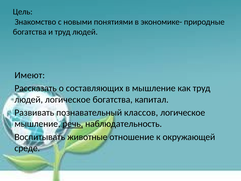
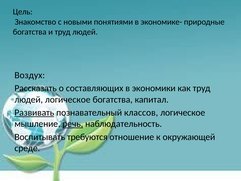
Имеют: Имеют -> Воздух
в мышление: мышление -> экономики
Развивать underline: none -> present
животные: животные -> требуются
